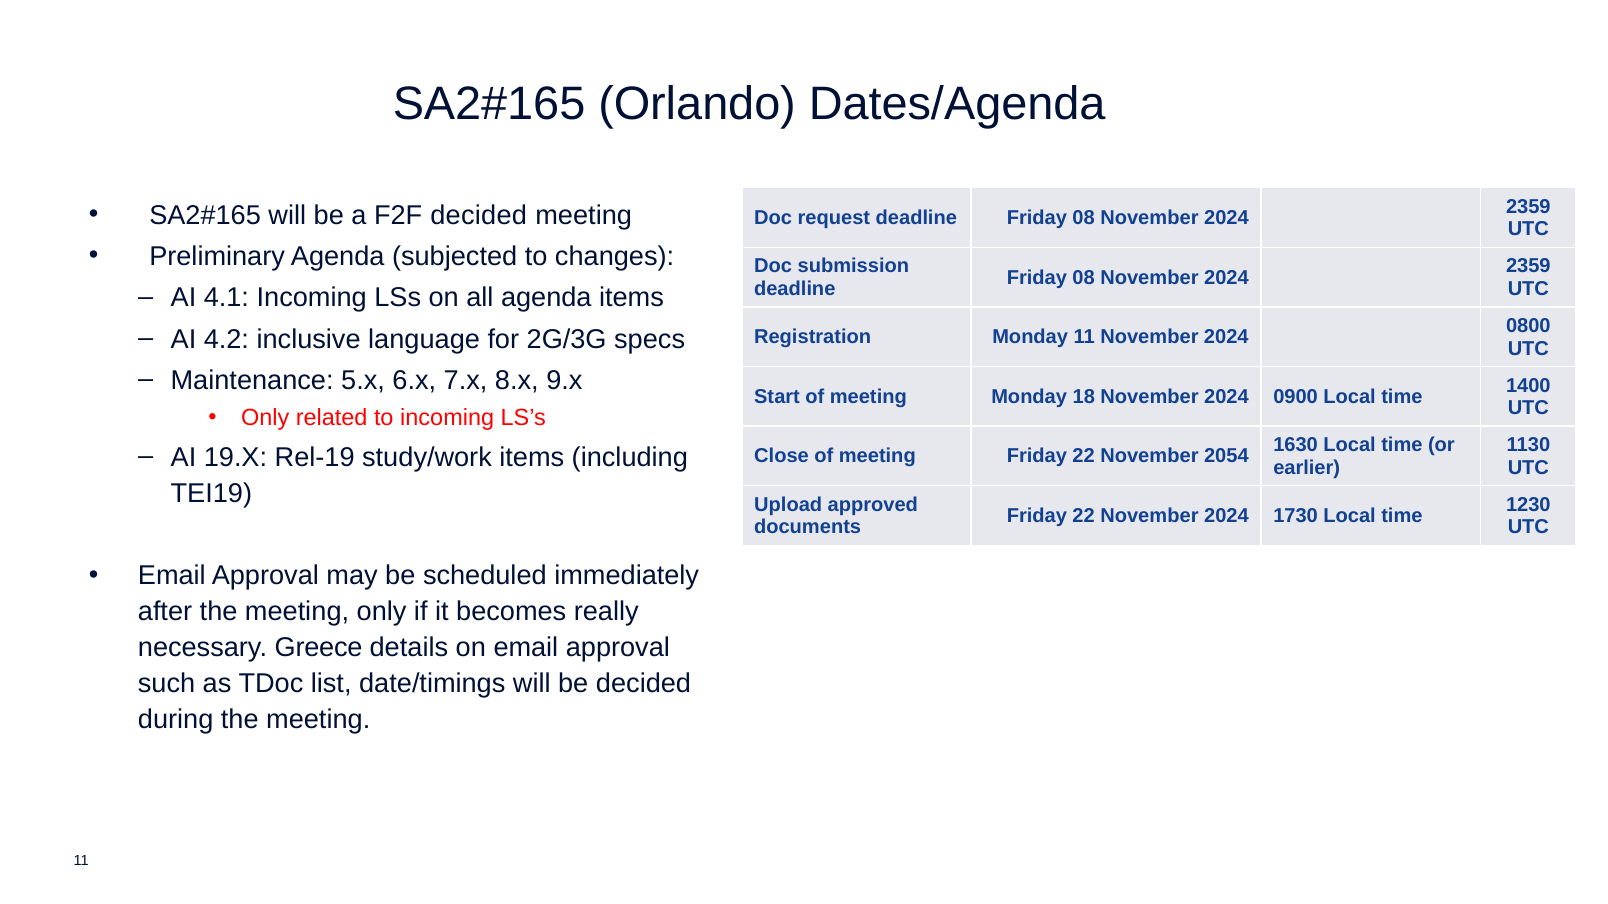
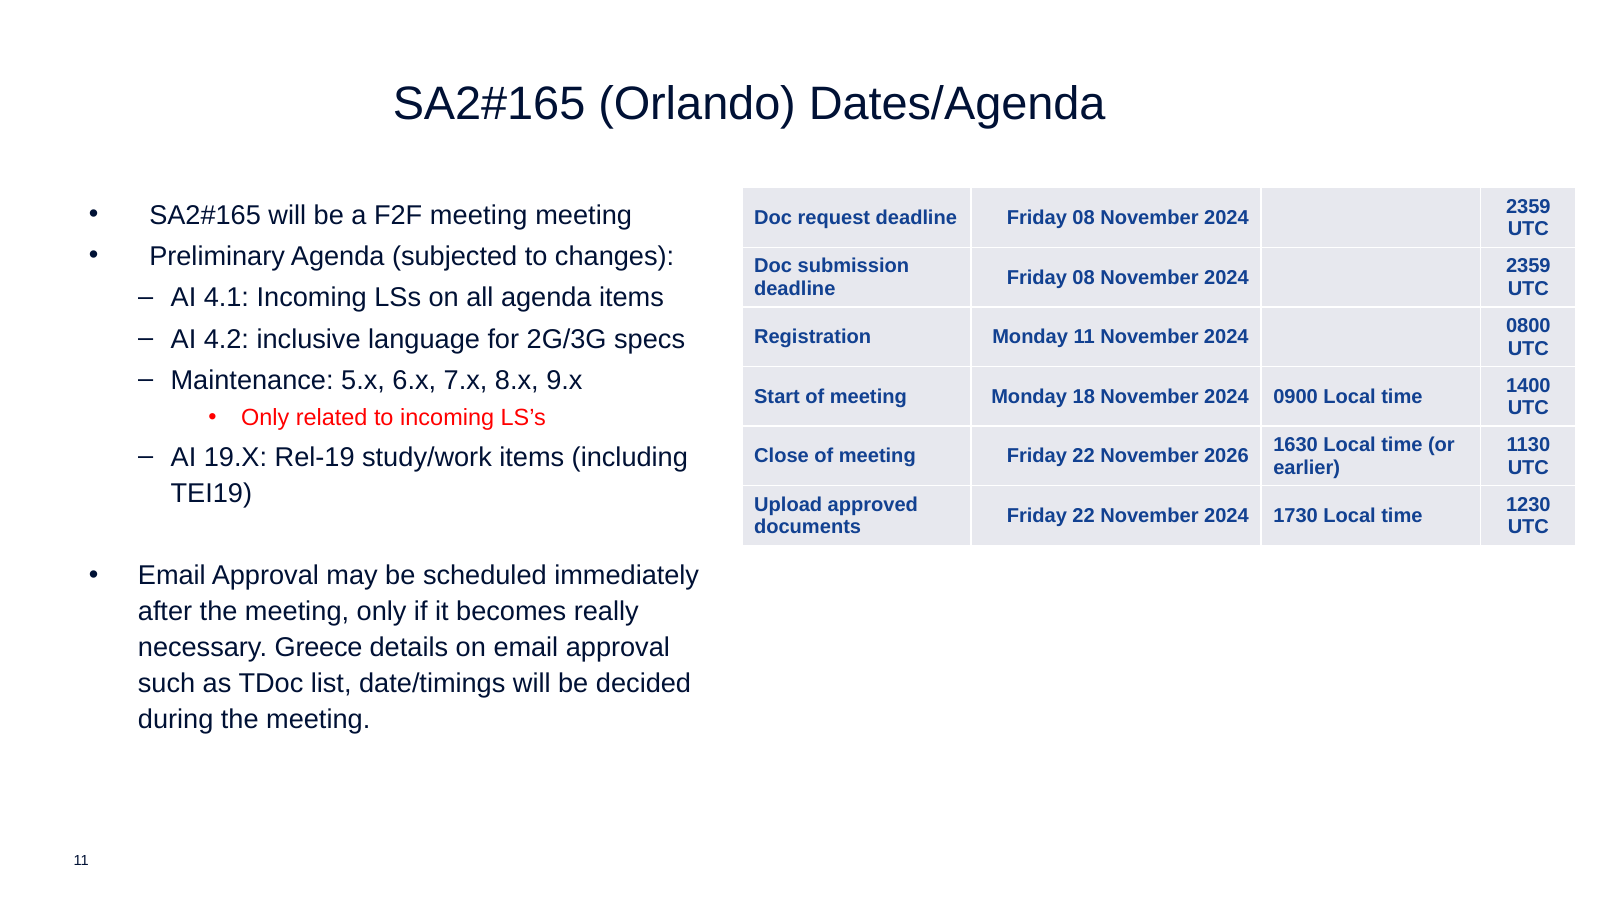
F2F decided: decided -> meeting
2054: 2054 -> 2026
